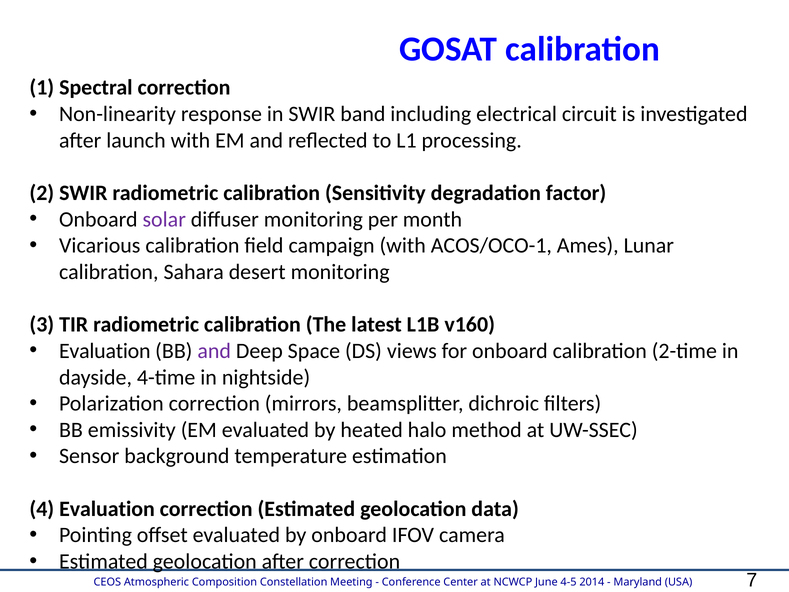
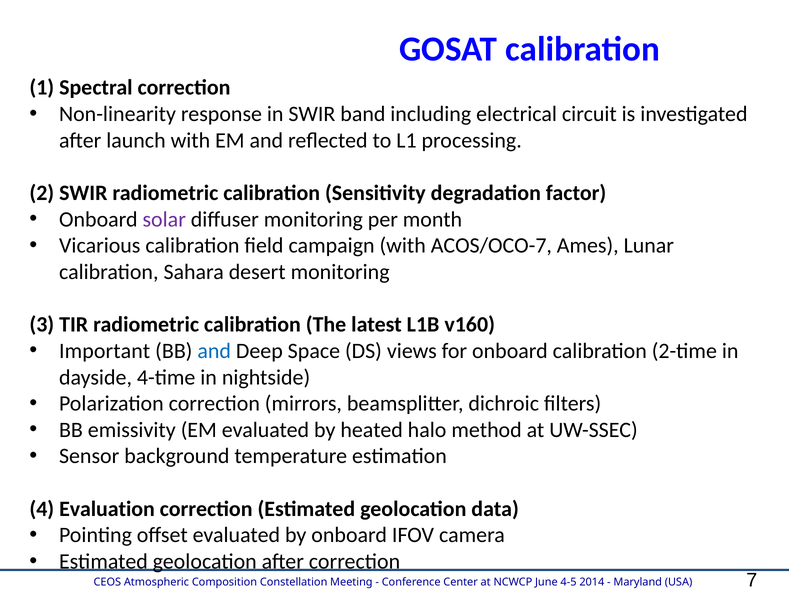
ACOS/OCO-1: ACOS/OCO-1 -> ACOS/OCO-7
Evaluation at (105, 351): Evaluation -> Important
and at (214, 351) colour: purple -> blue
